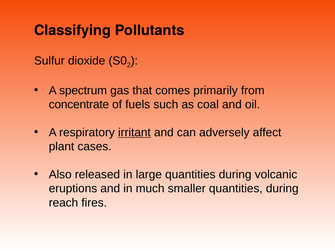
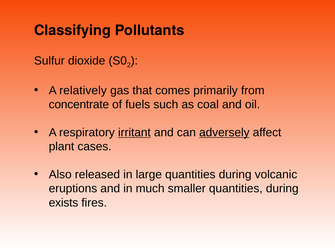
spectrum: spectrum -> relatively
adversely underline: none -> present
reach: reach -> exists
